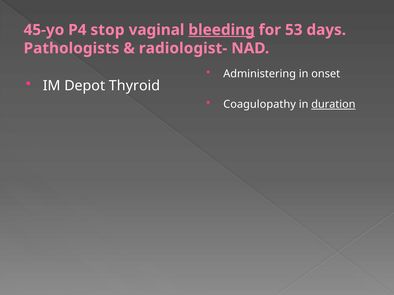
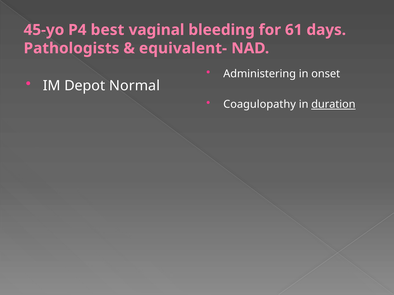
stop: stop -> best
bleeding underline: present -> none
53: 53 -> 61
radiologist-: radiologist- -> equivalent-
Thyroid: Thyroid -> Normal
